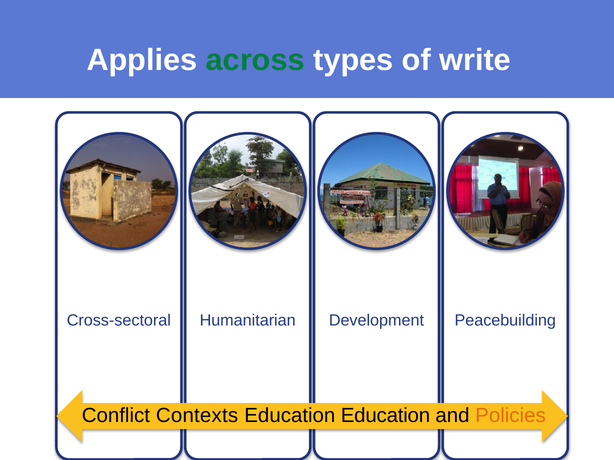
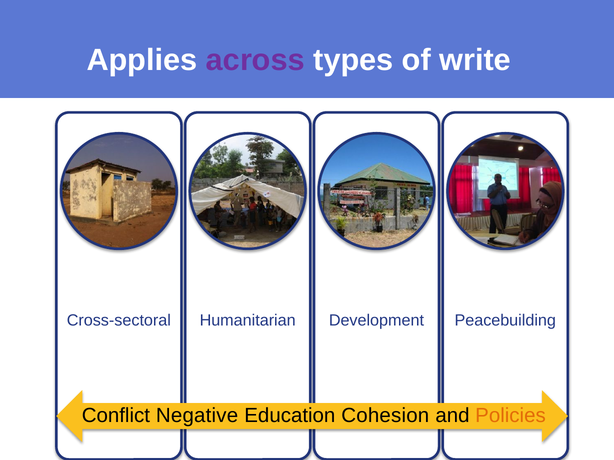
across colour: green -> purple
Contexts: Contexts -> Negative
Education Education: Education -> Cohesion
